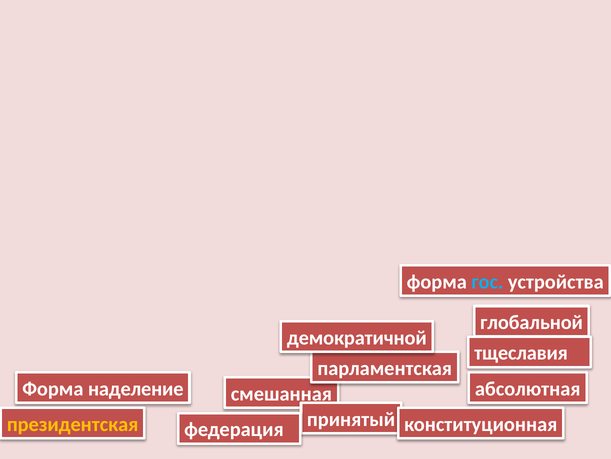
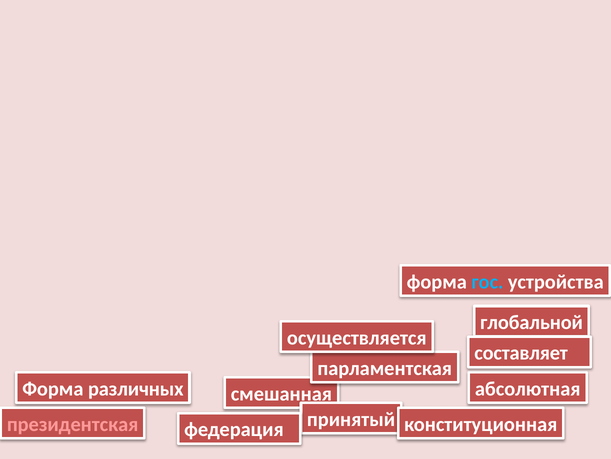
демократичной: демократичной -> осуществляется
тщеславия: тщеславия -> составляет
наделение: наделение -> различных
президентская colour: yellow -> pink
